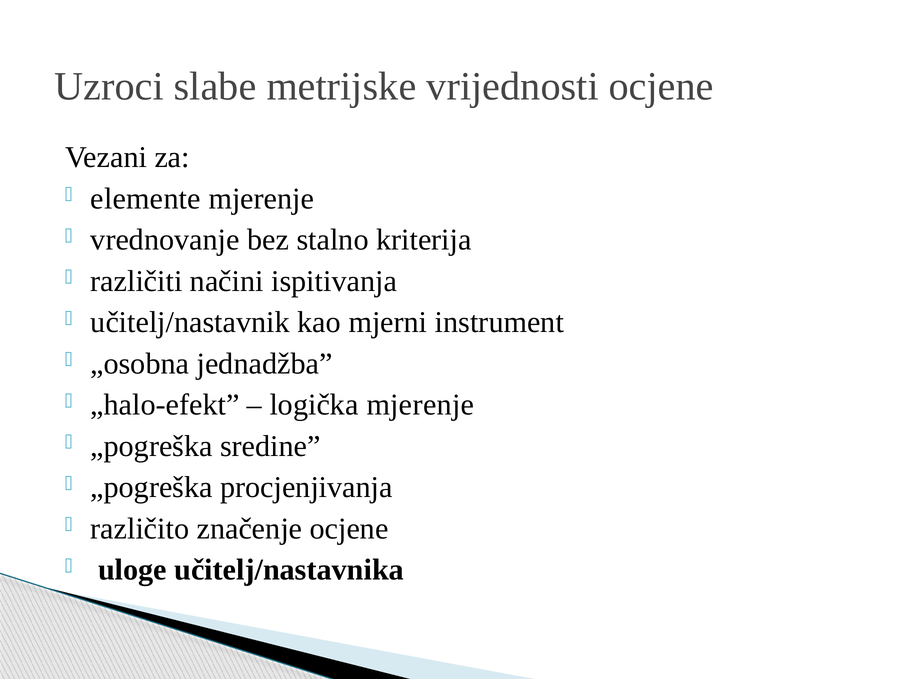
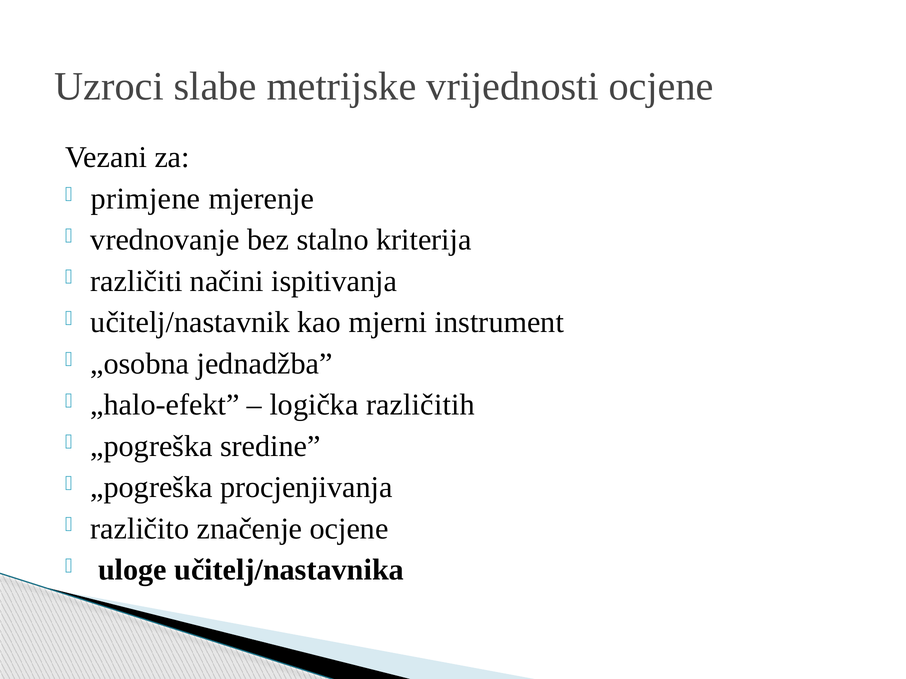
elemente: elemente -> primjene
logička mjerenje: mjerenje -> različitih
